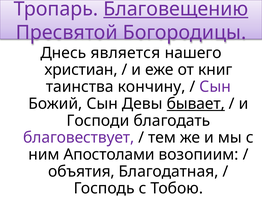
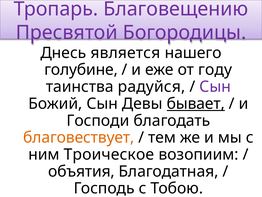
Благовещению underline: present -> none
христиан: христиан -> голубине
книг: книг -> году
кончину: кончину -> радуйся
благовествует colour: purple -> orange
Апостолами: Апостолами -> Троическое
